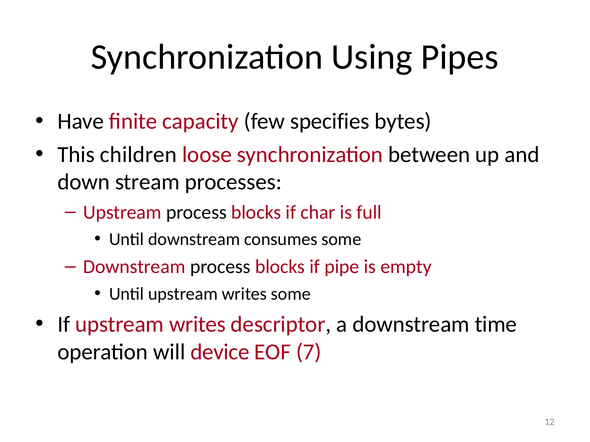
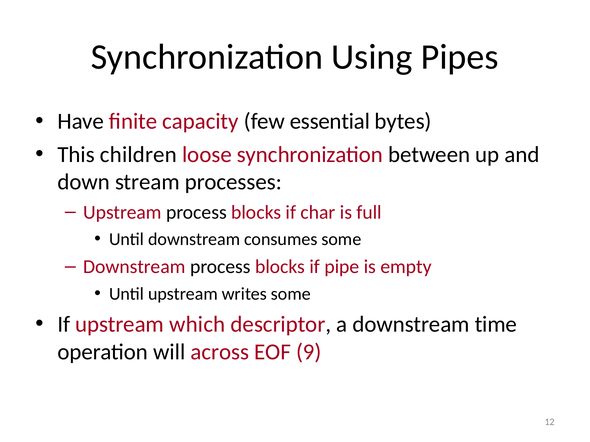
specifies: specifies -> essential
If upstream writes: writes -> which
device: device -> across
7: 7 -> 9
